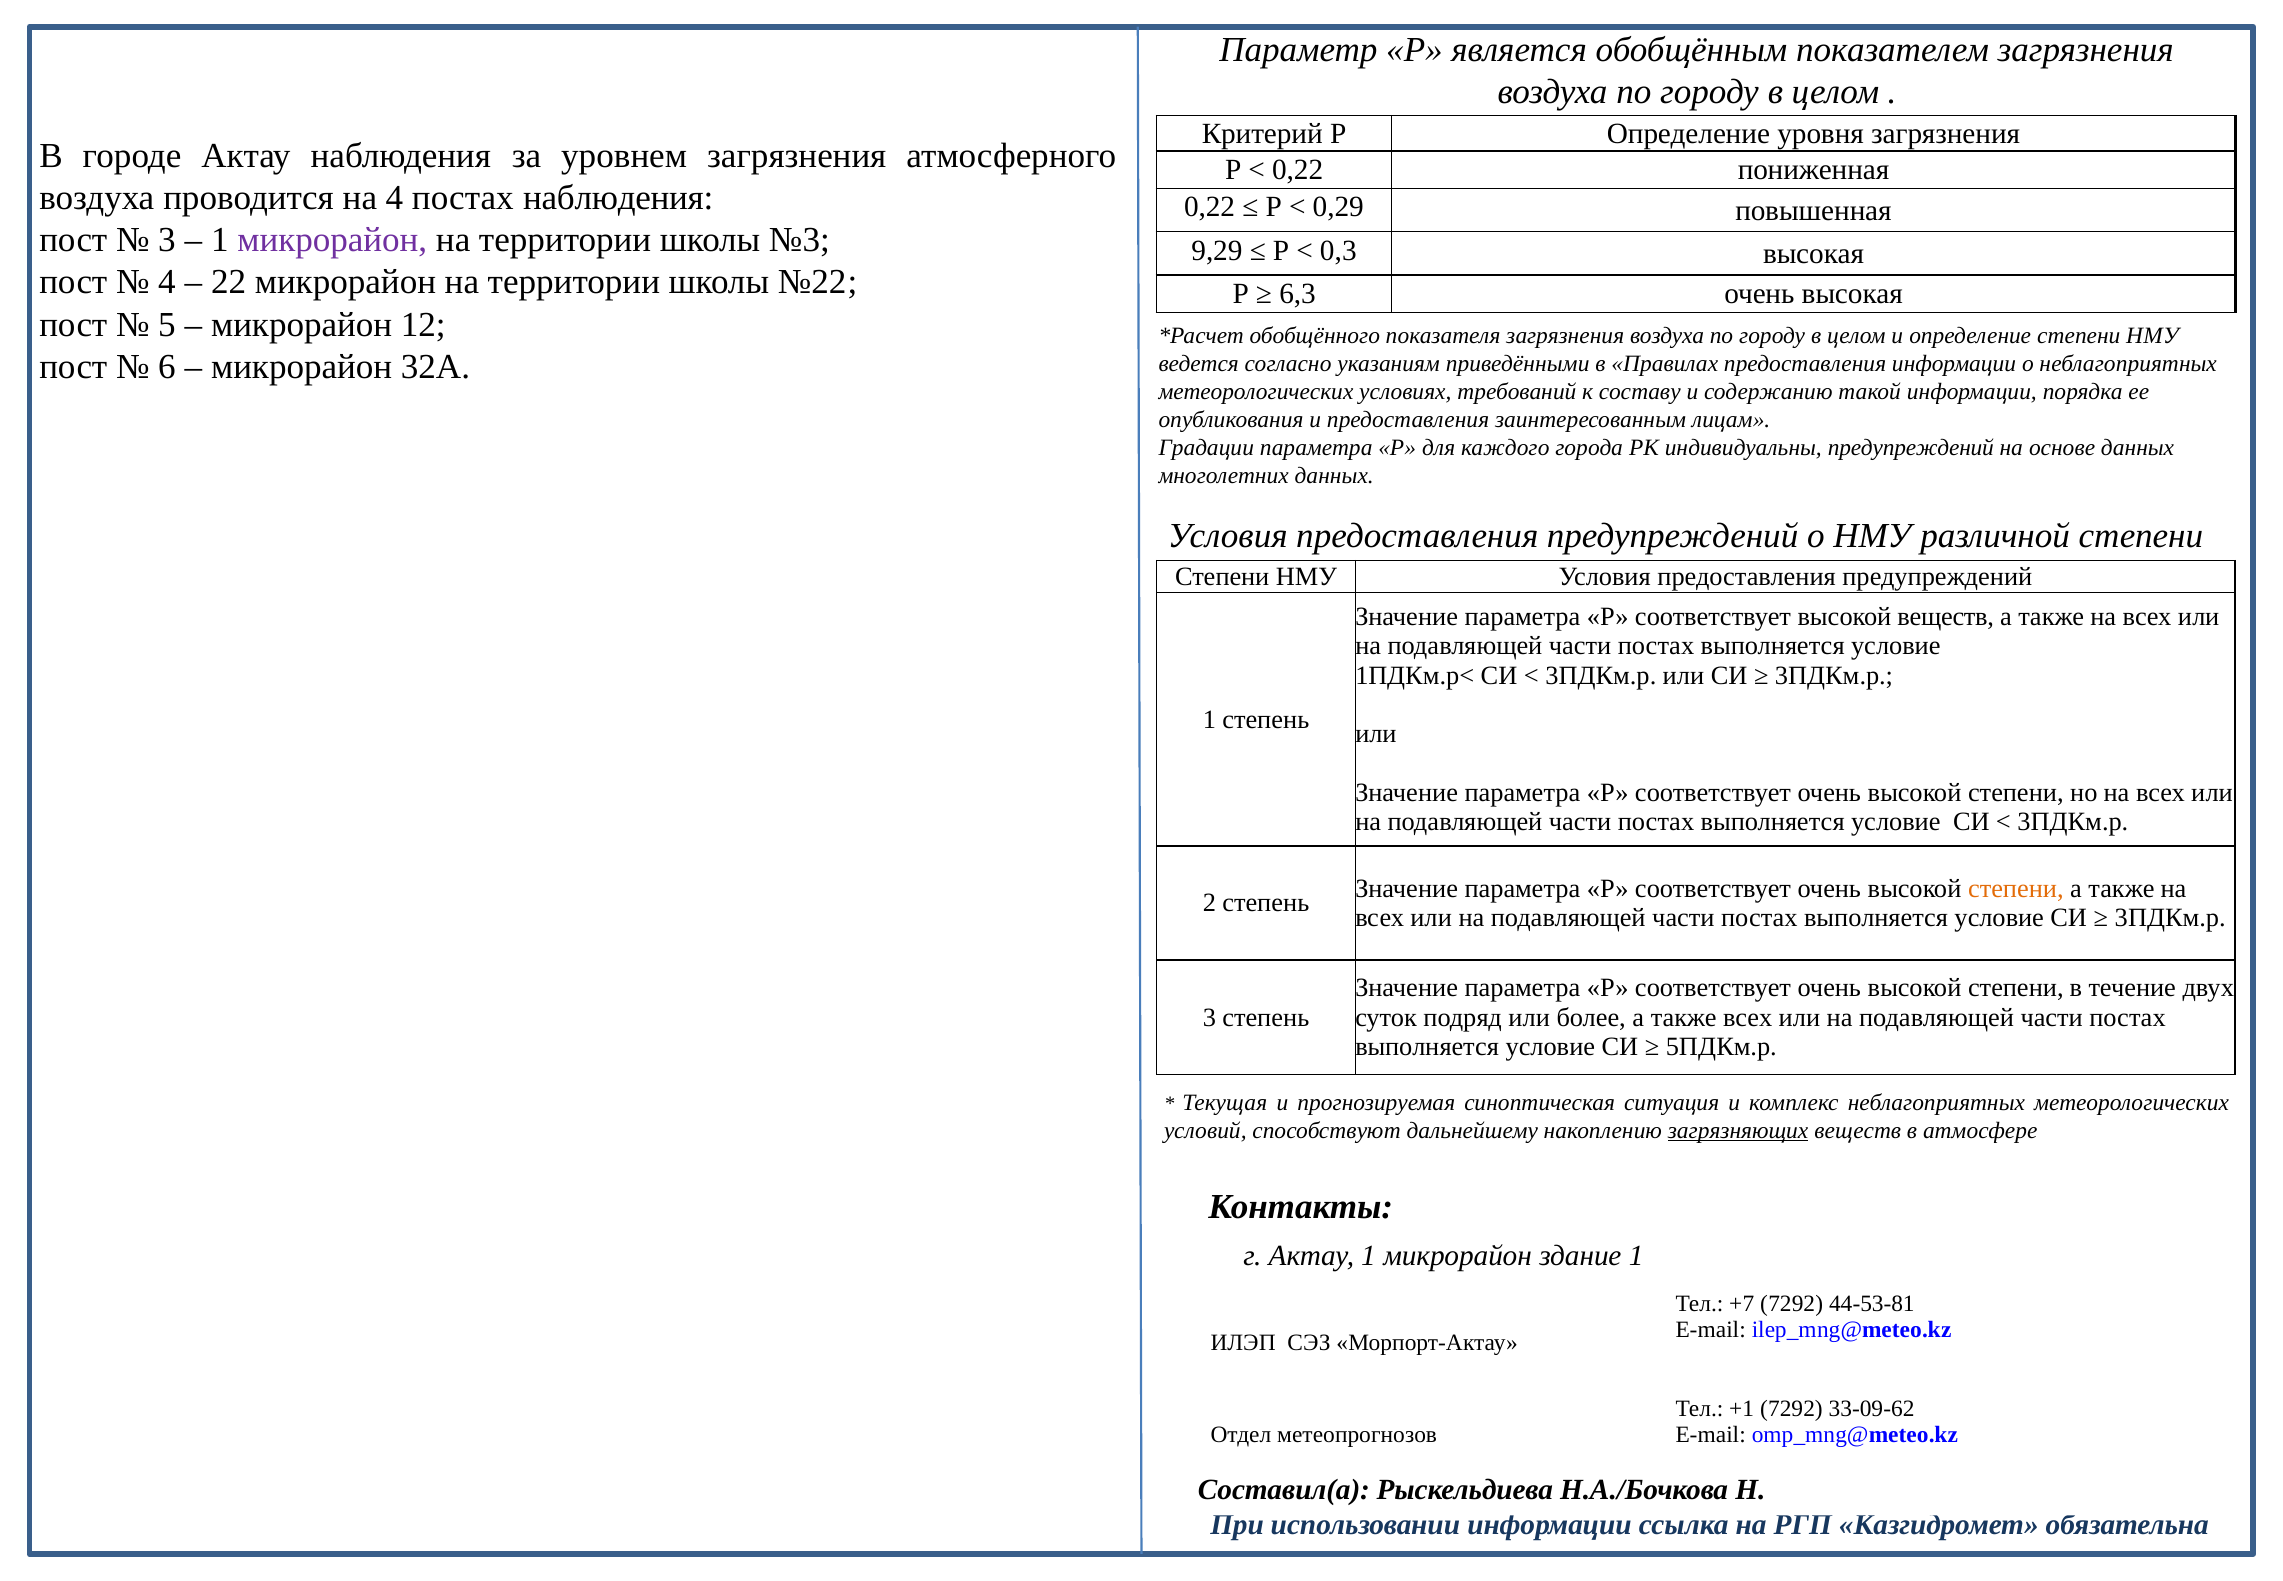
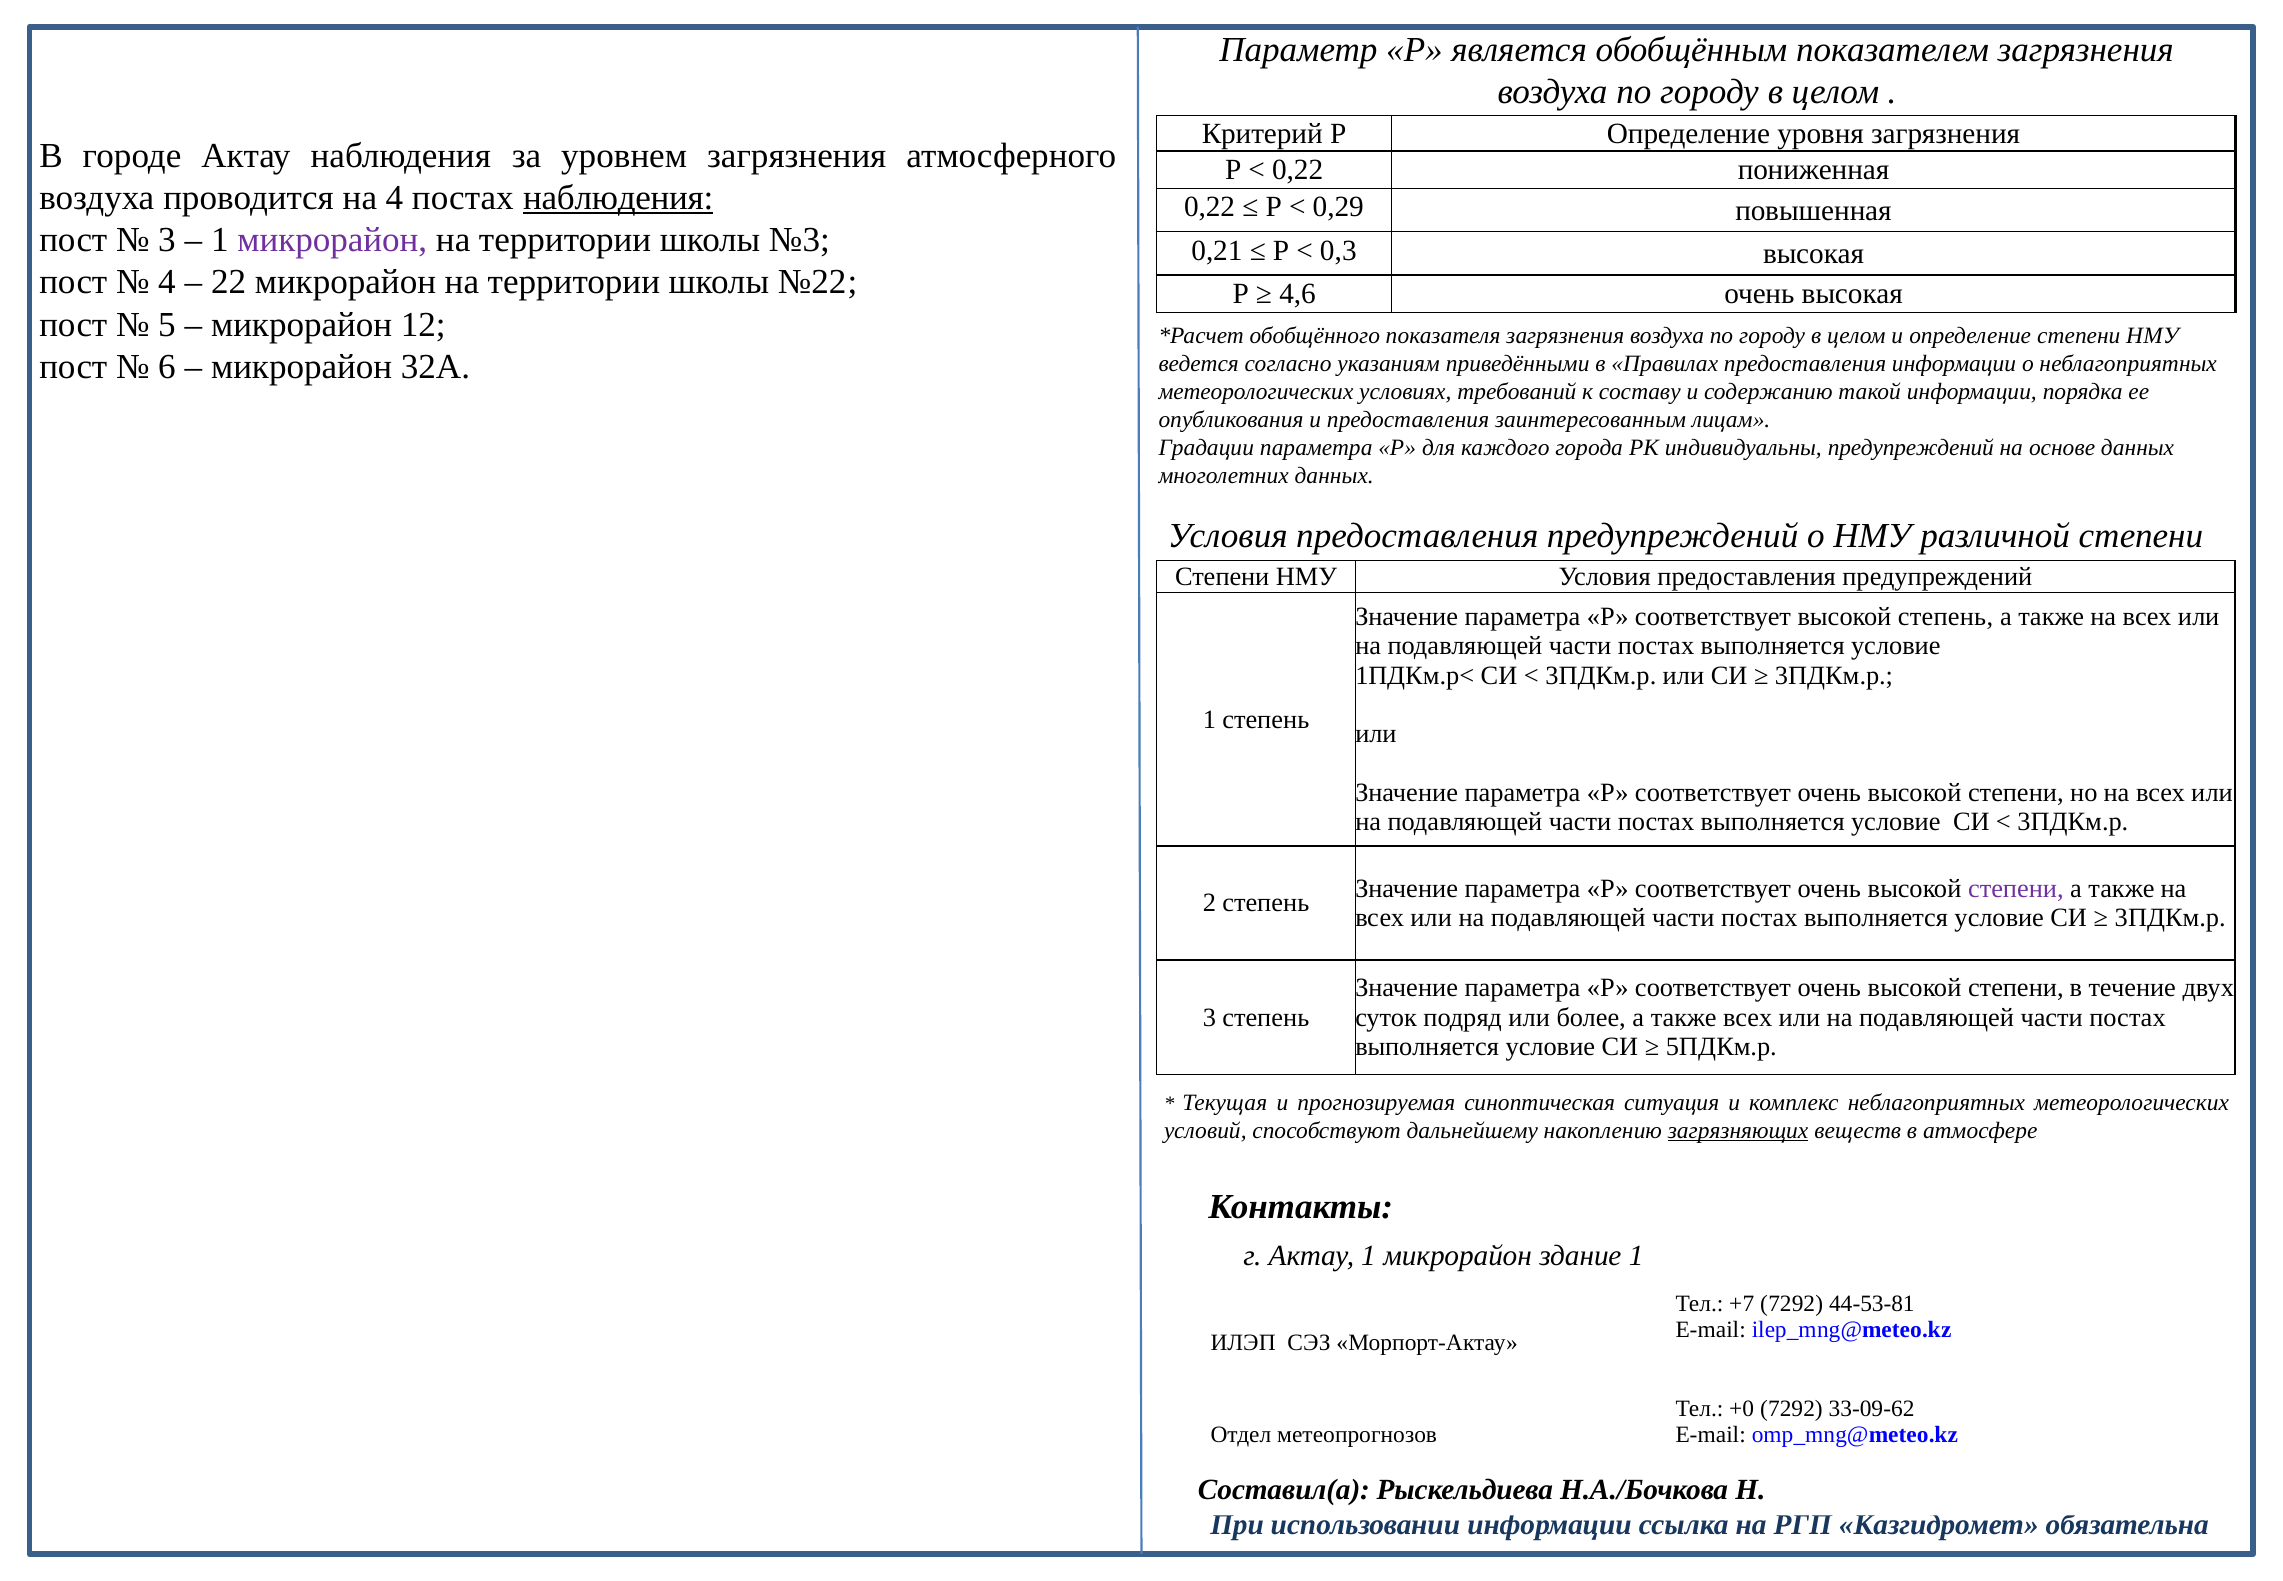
наблюдения at (618, 198) underline: none -> present
9,29: 9,29 -> 0,21
6,3: 6,3 -> 4,6
высокой веществ: веществ -> степень
степени at (2016, 888) colour: orange -> purple
+1: +1 -> +0
